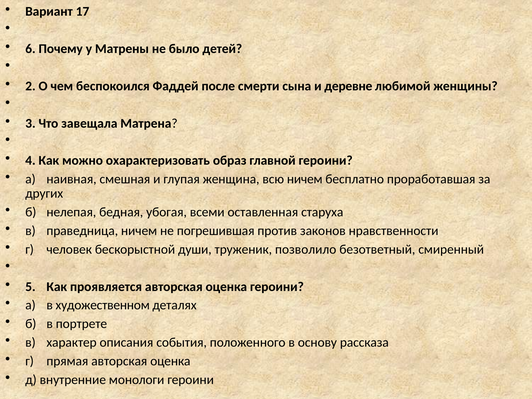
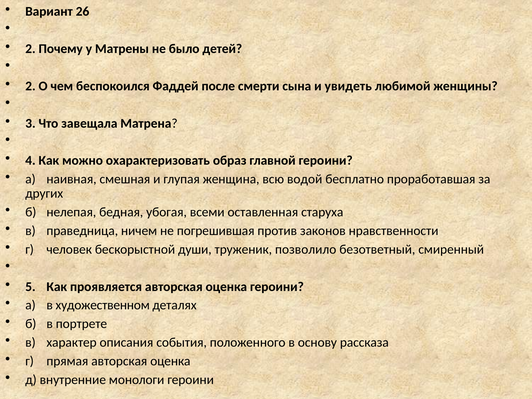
17: 17 -> 26
6 at (30, 49): 6 -> 2
деревне: деревне -> увидеть
всю ничем: ничем -> водой
